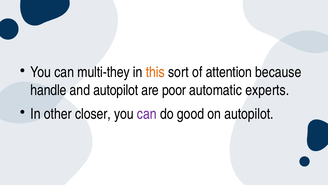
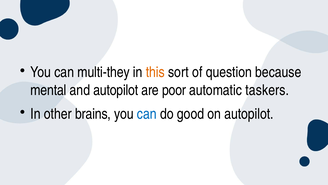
attention: attention -> question
handle: handle -> mental
experts: experts -> taskers
closer: closer -> brains
can at (147, 114) colour: purple -> blue
